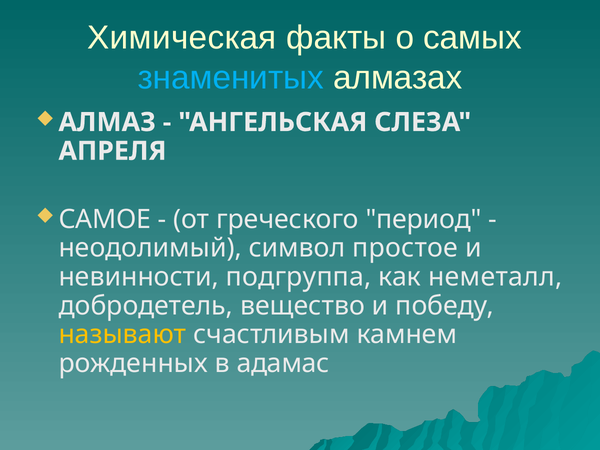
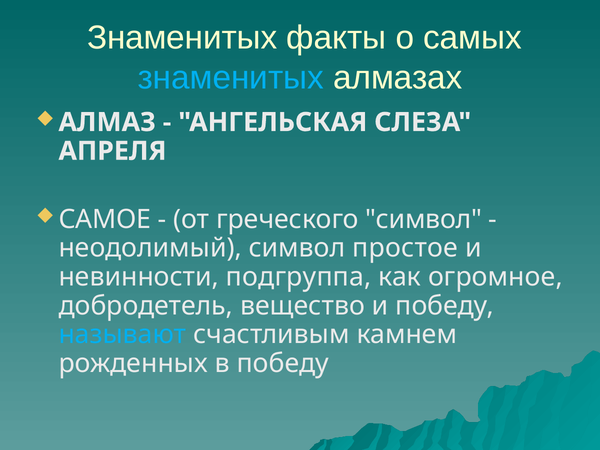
Химическая at (182, 38): Химическая -> Знаменитых
греческого период: период -> символ
неметалл: неметалл -> огромное
называют colour: yellow -> light blue
в адамас: адамас -> победу
